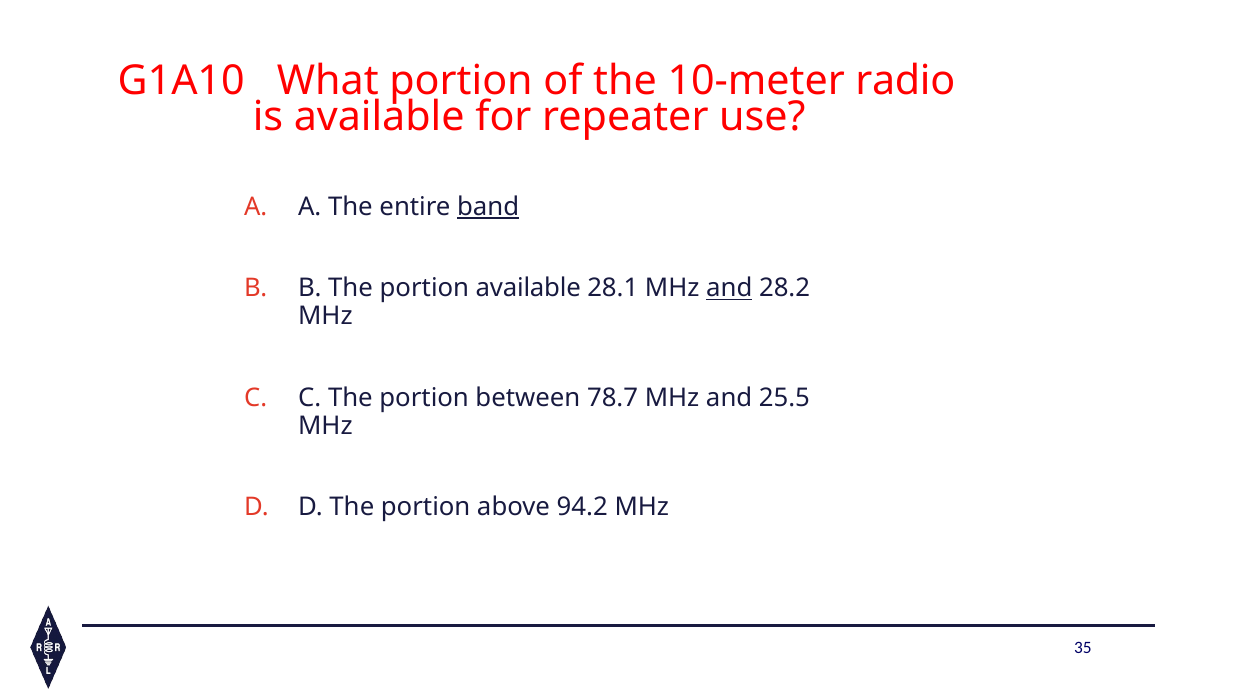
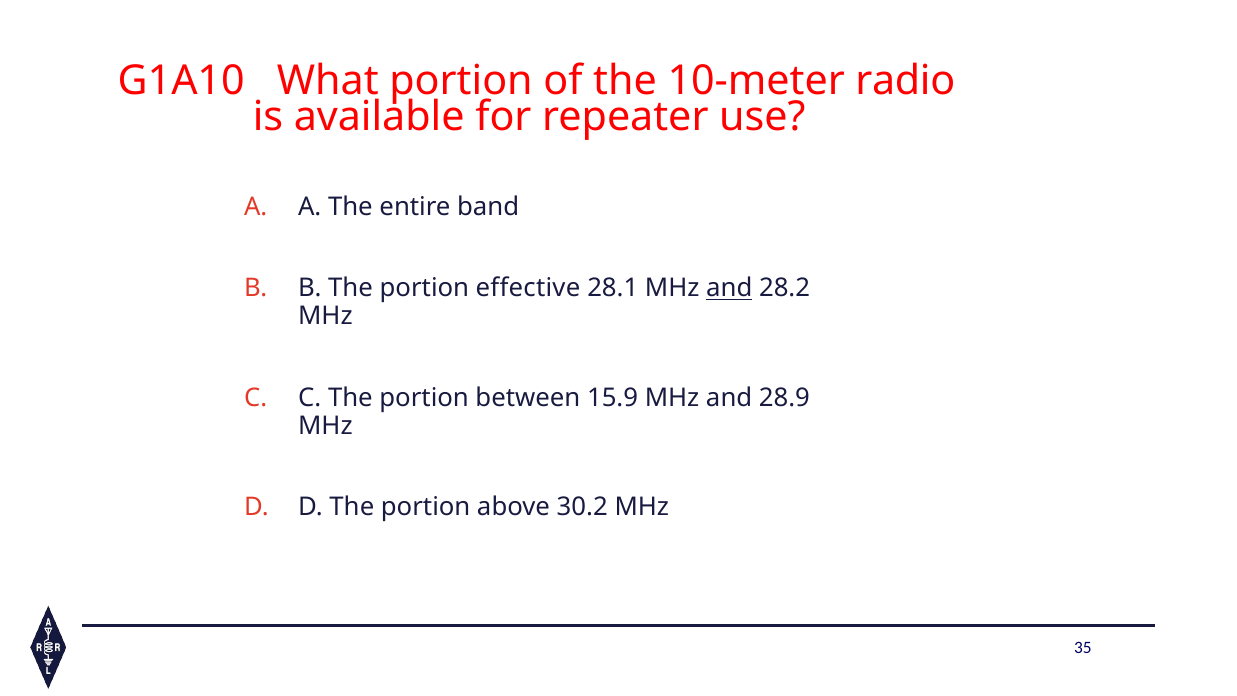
band underline: present -> none
portion available: available -> effective
78.7: 78.7 -> 15.9
25.5: 25.5 -> 28.9
94.2: 94.2 -> 30.2
